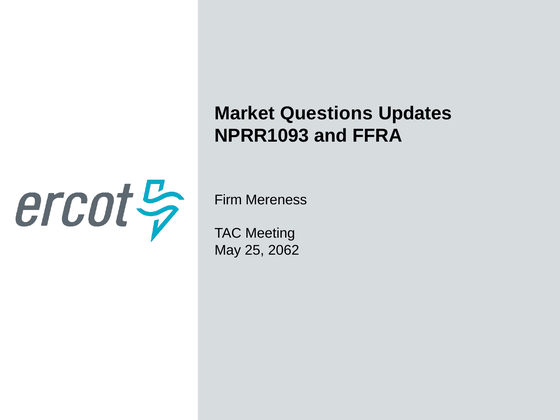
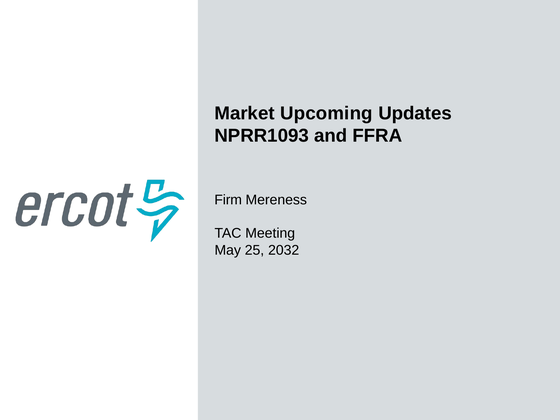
Questions: Questions -> Upcoming
2062: 2062 -> 2032
